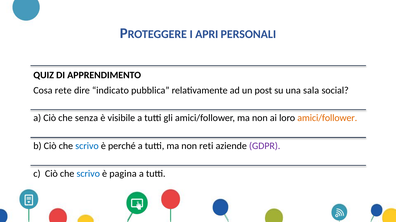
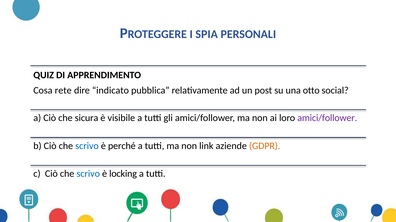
APRI: APRI -> SPIA
sala: sala -> otto
senza: senza -> sicura
amici/follower at (327, 118) colour: orange -> purple
reti: reti -> link
GDPR colour: purple -> orange
pagina: pagina -> locking
